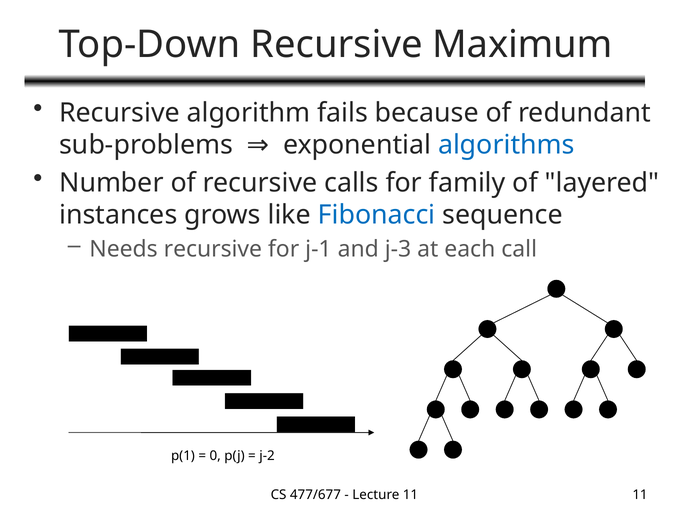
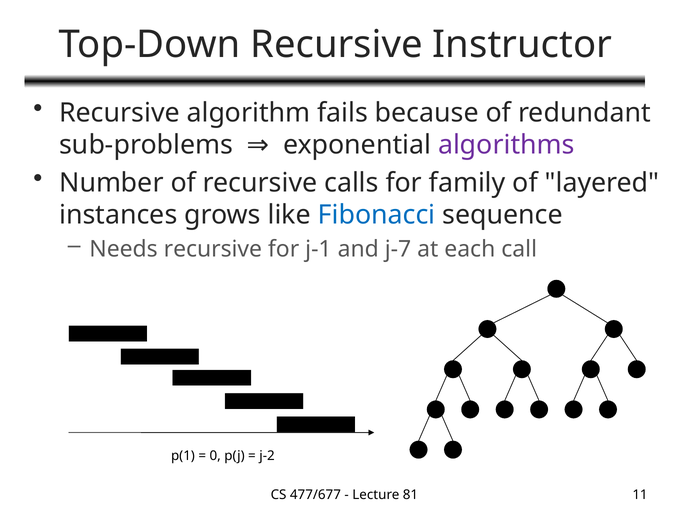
Maximum: Maximum -> Instructor
algorithms colour: blue -> purple
j-3: j-3 -> j-7
Lecture 11: 11 -> 81
